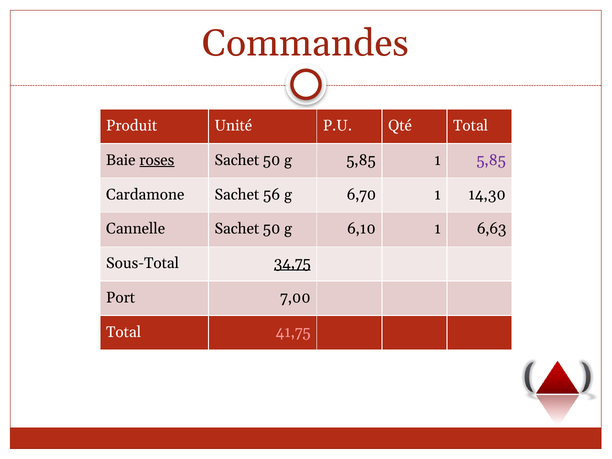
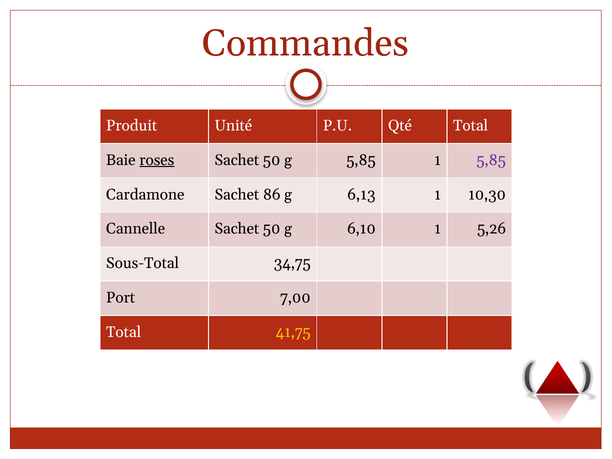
56: 56 -> 86
6,70: 6,70 -> 6,13
14,30: 14,30 -> 10,30
6,63: 6,63 -> 5,26
34,75 underline: present -> none
41,75 colour: pink -> yellow
